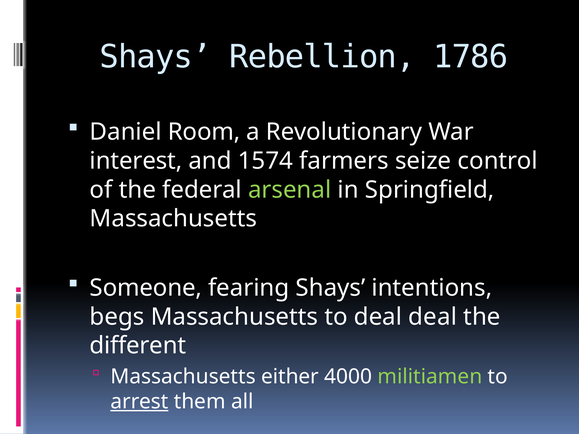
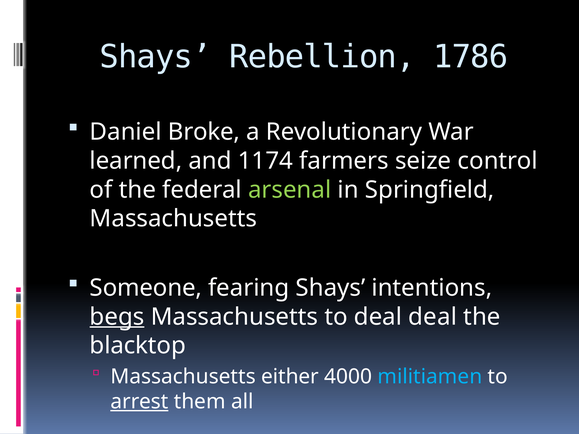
Room: Room -> Broke
interest: interest -> learned
1574: 1574 -> 1174
begs underline: none -> present
different: different -> blacktop
militiamen colour: light green -> light blue
